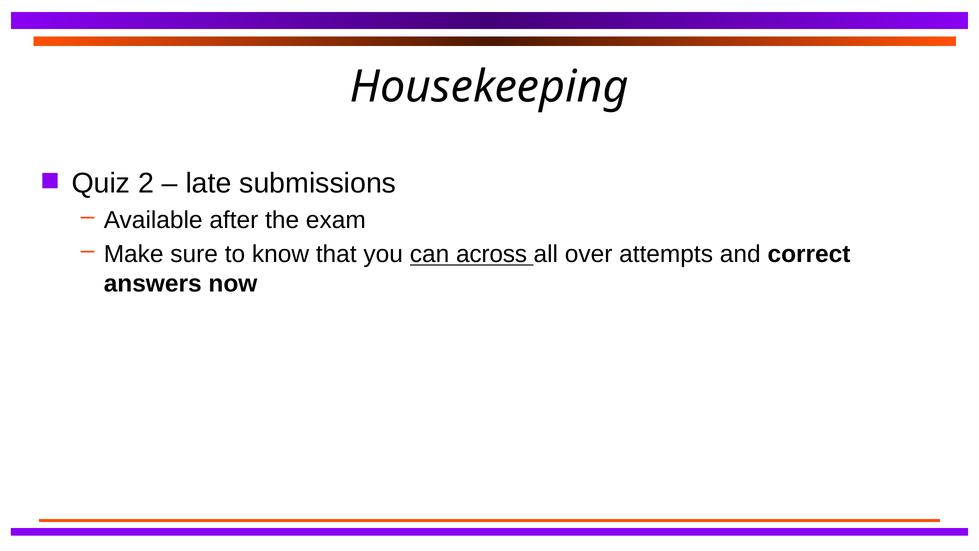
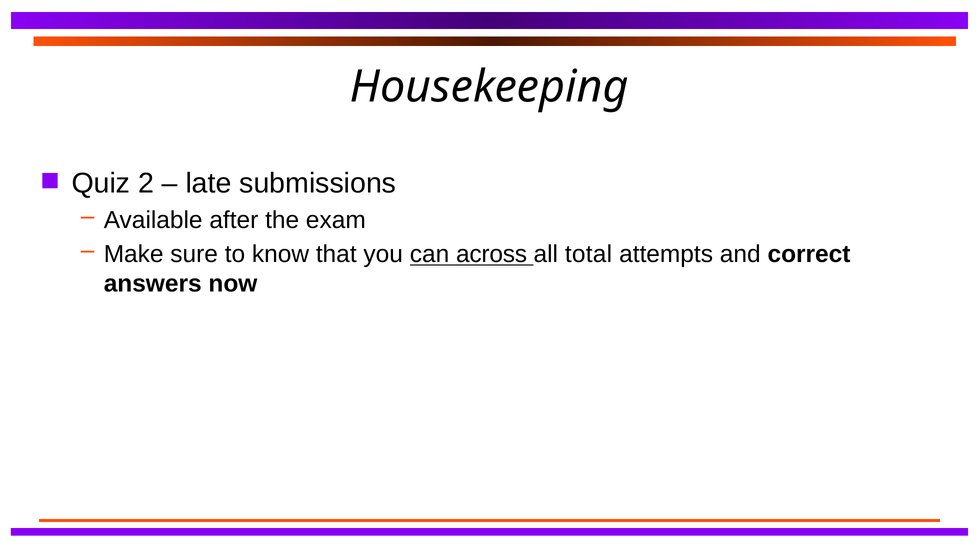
over: over -> total
